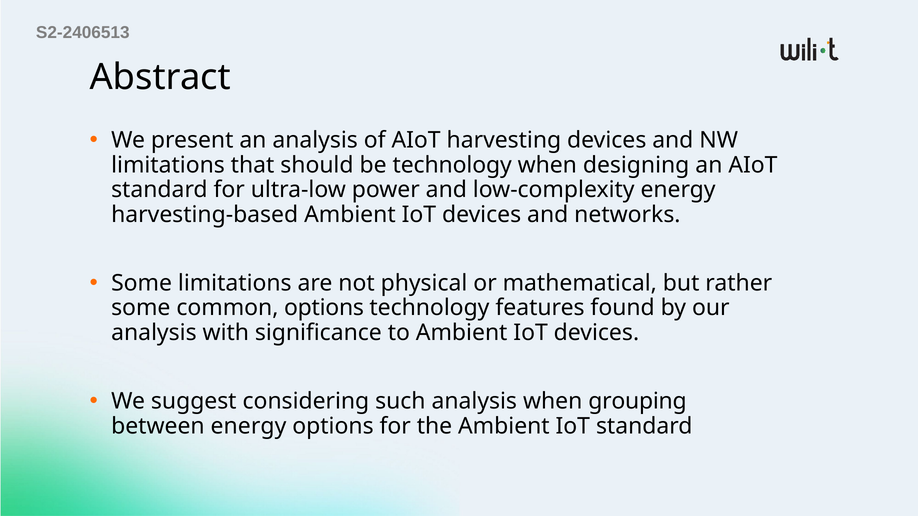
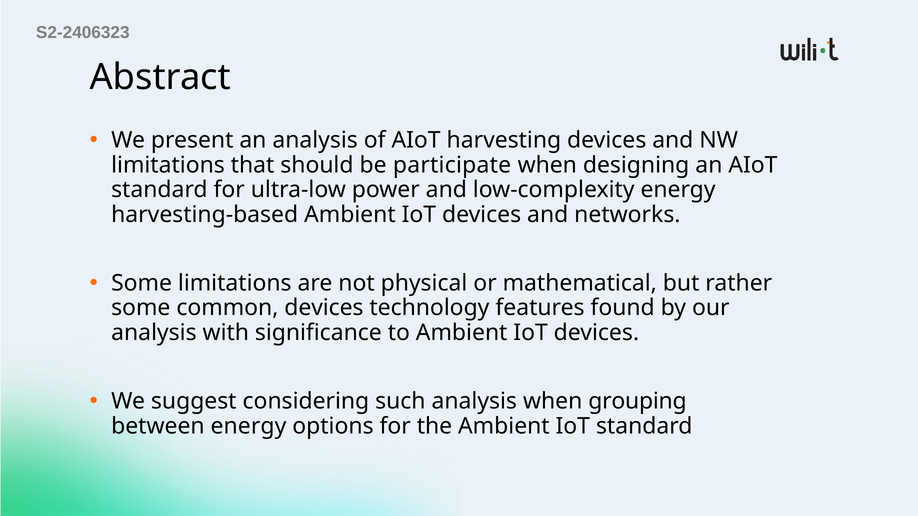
S2-2406513: S2-2406513 -> S2-2406323
be technology: technology -> participate
common options: options -> devices
